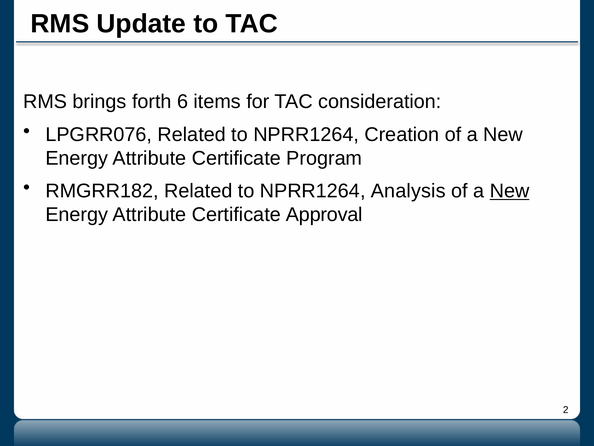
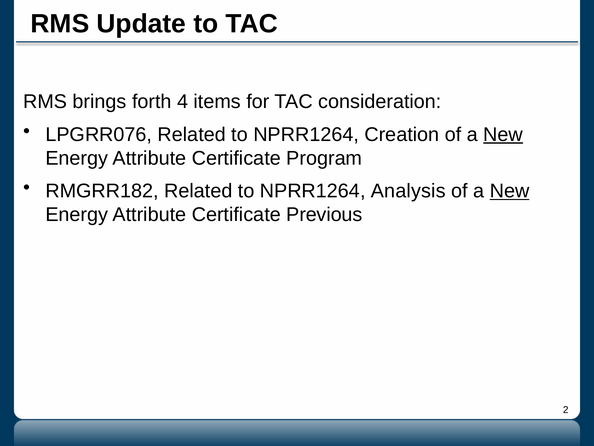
6: 6 -> 4
New at (503, 134) underline: none -> present
Approval: Approval -> Previous
